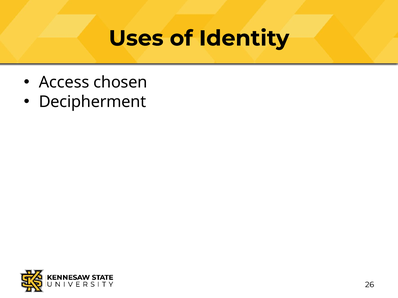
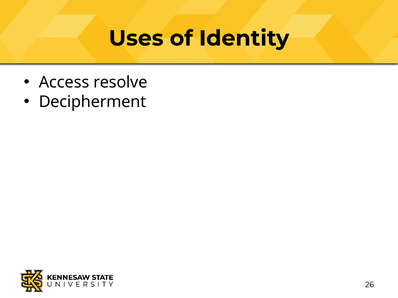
chosen: chosen -> resolve
